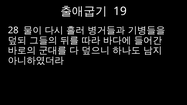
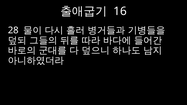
19: 19 -> 16
